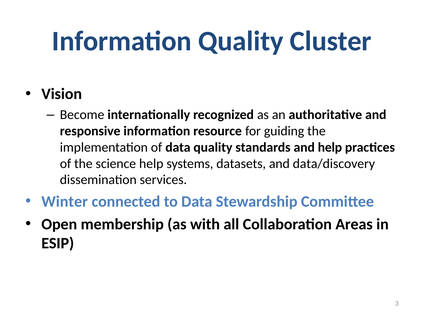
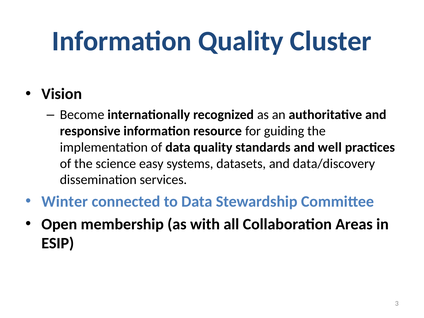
and help: help -> well
science help: help -> easy
